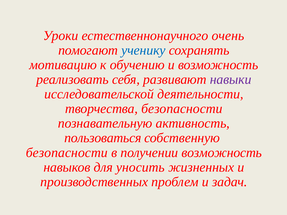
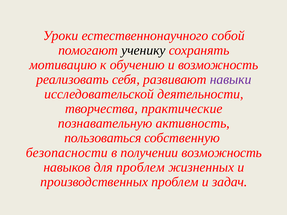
очень: очень -> собой
ученику colour: blue -> black
творчества безопасности: безопасности -> практические
для уносить: уносить -> проблем
